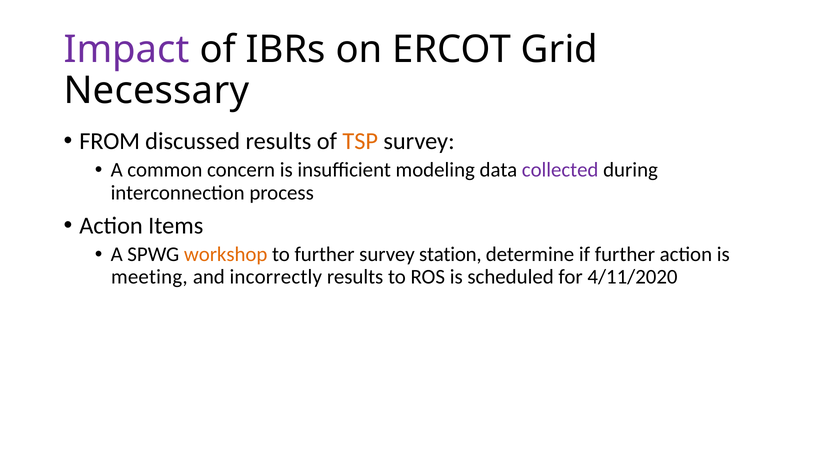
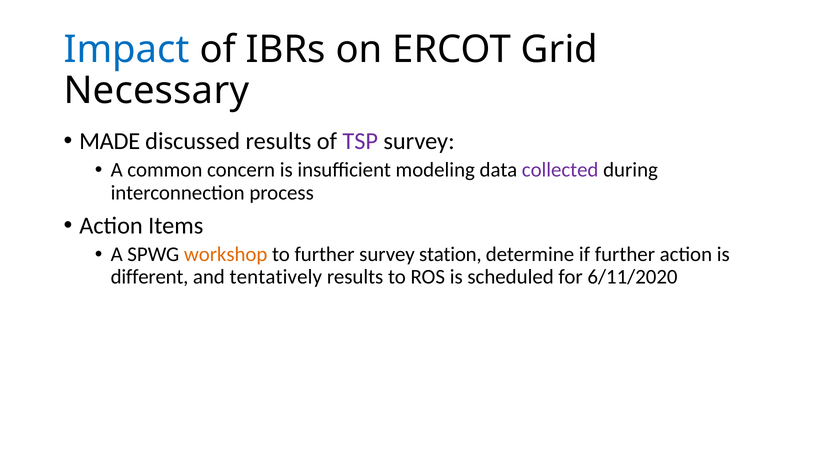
Impact colour: purple -> blue
FROM: FROM -> MADE
TSP colour: orange -> purple
meeting: meeting -> different
incorrectly: incorrectly -> tentatively
4/11/2020: 4/11/2020 -> 6/11/2020
